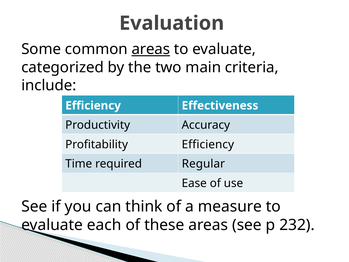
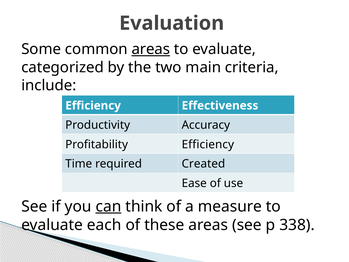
Regular: Regular -> Created
can underline: none -> present
232: 232 -> 338
